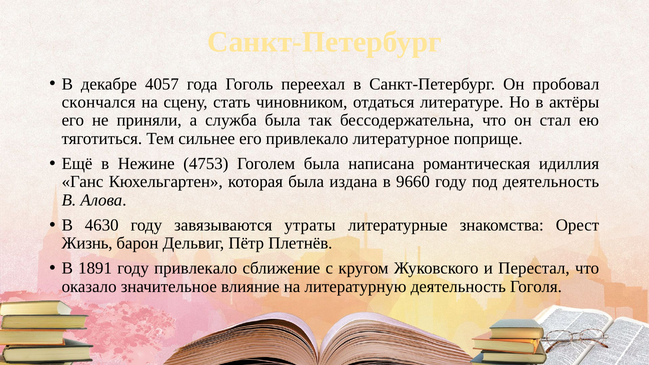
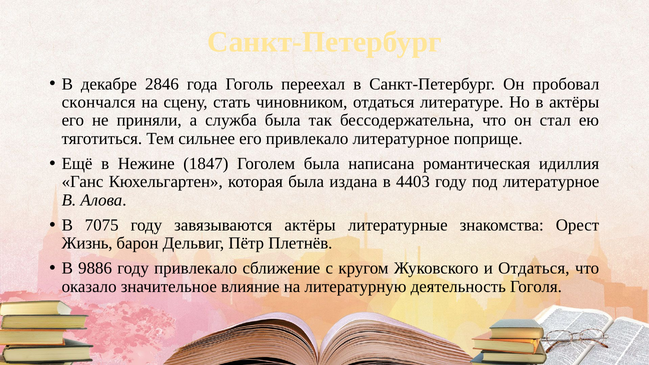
4057: 4057 -> 2846
4753: 4753 -> 1847
9660: 9660 -> 4403
под деятельность: деятельность -> литературное
4630: 4630 -> 7075
завязываются утраты: утраты -> актёры
1891: 1891 -> 9886
и Перестал: Перестал -> Отдаться
